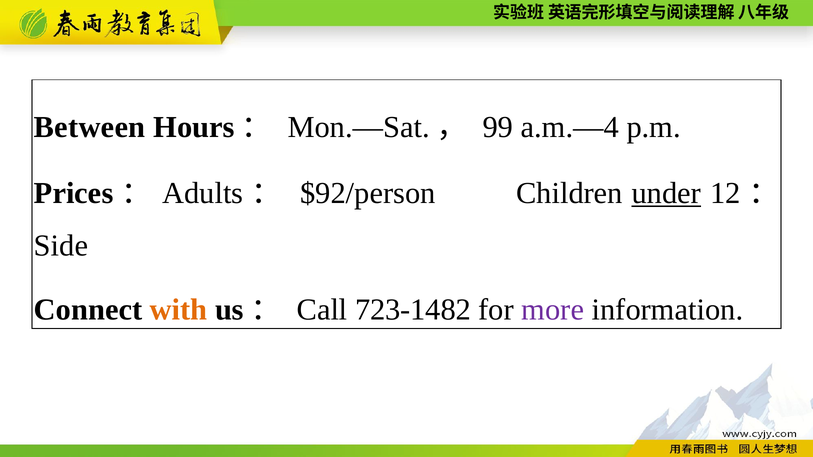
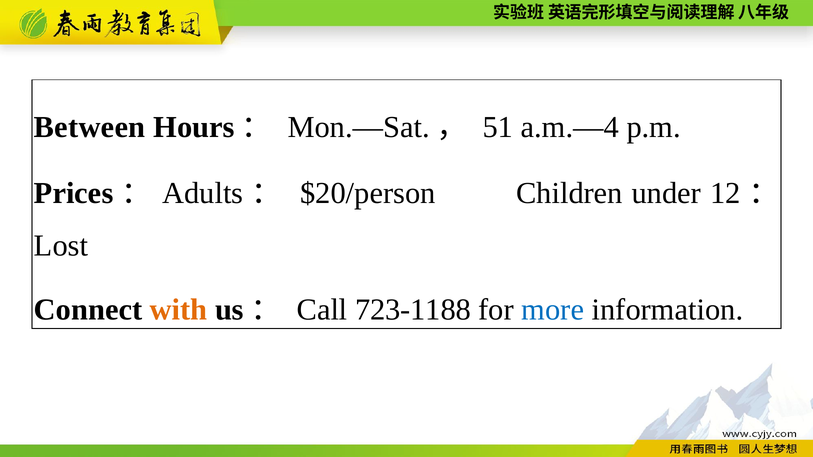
99: 99 -> 51
$92/person: $92/person -> $20/person
under underline: present -> none
Side: Side -> Lost
723-1482: 723-1482 -> 723-1188
more colour: purple -> blue
